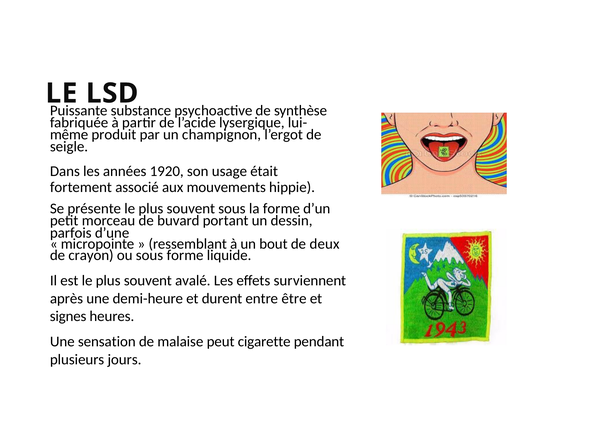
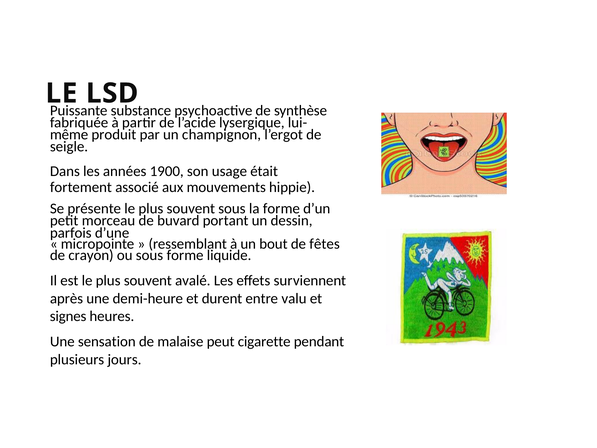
1920: 1920 -> 1900
deux: deux -> fêtes
être: être -> valu
